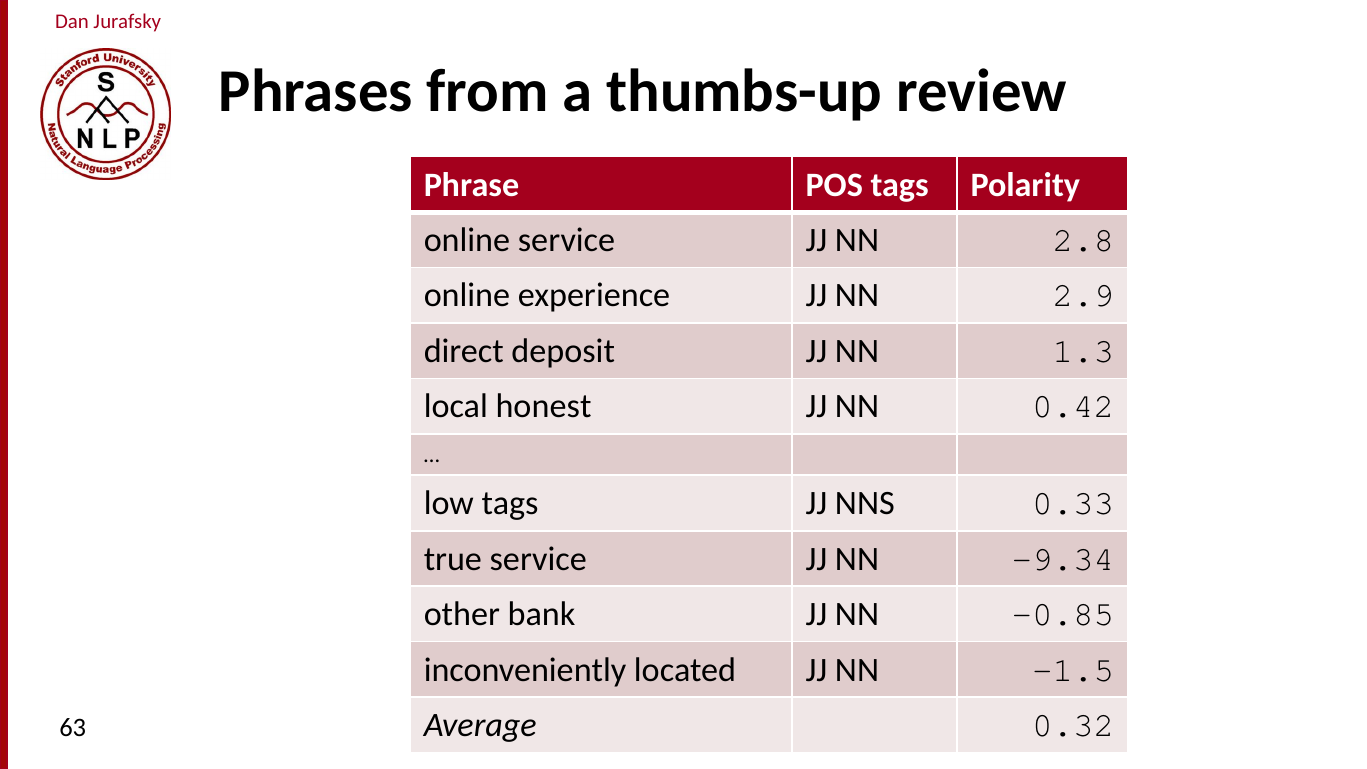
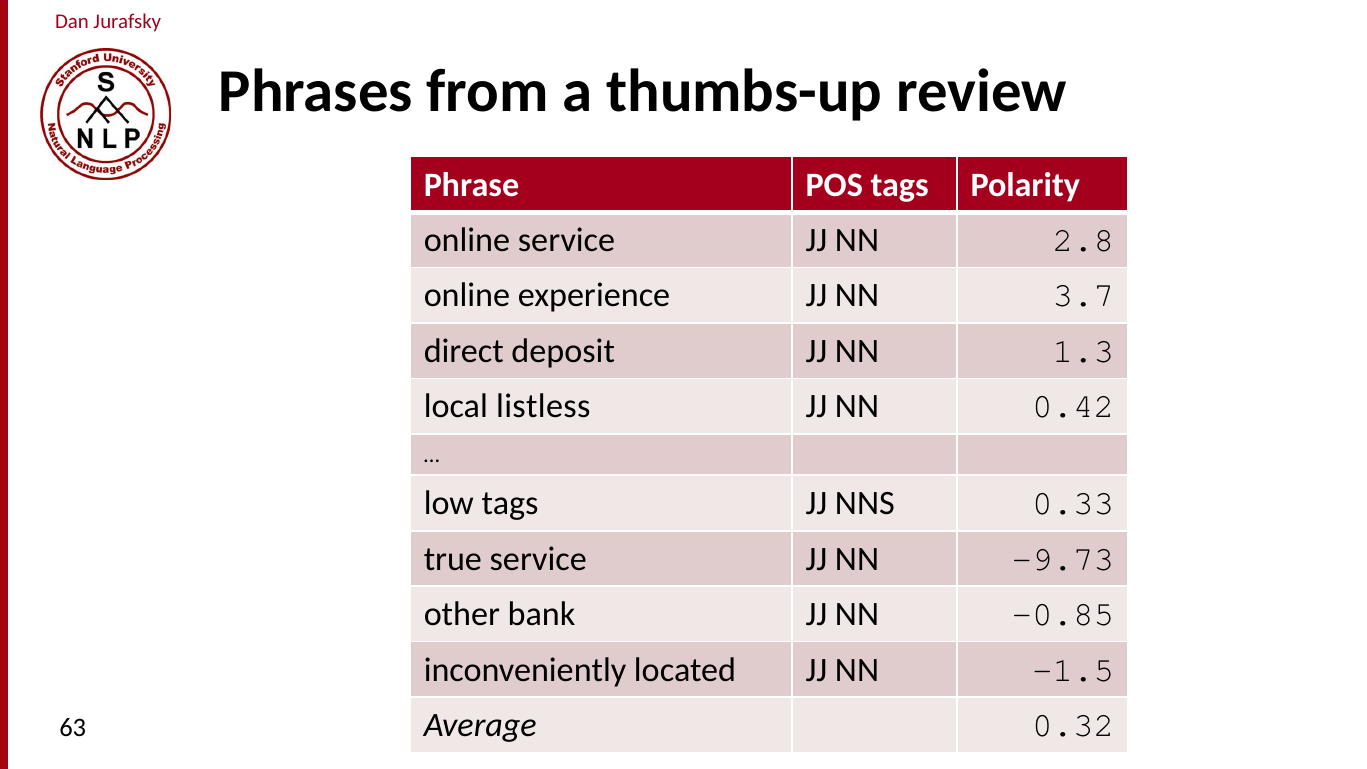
2.9: 2.9 -> 3.7
honest: honest -> listless
-9.34: -9.34 -> -9.73
